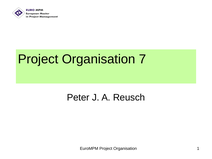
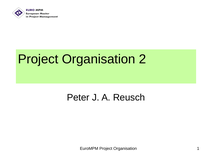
7: 7 -> 2
